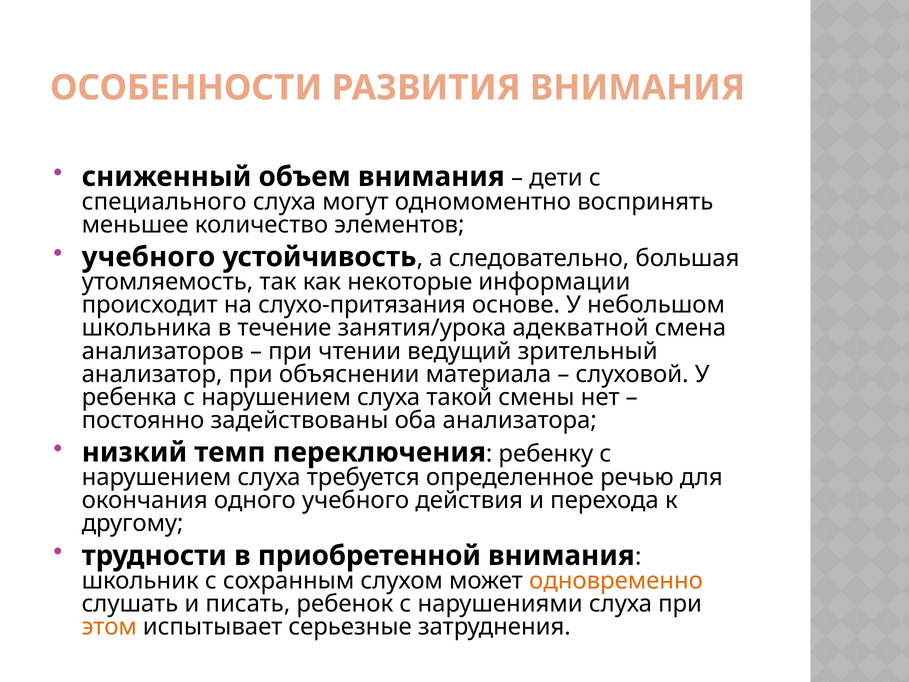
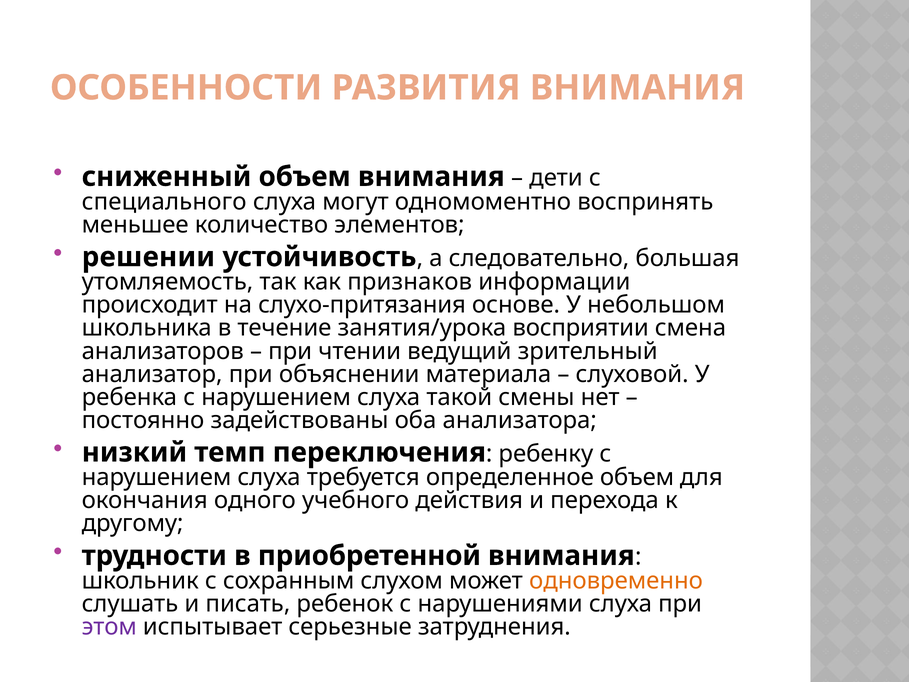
учебного at (148, 257): учебного -> решении
некоторые: некоторые -> признаков
адекватной: адекватной -> восприятии
определенное речью: речью -> объем
этом colour: orange -> purple
